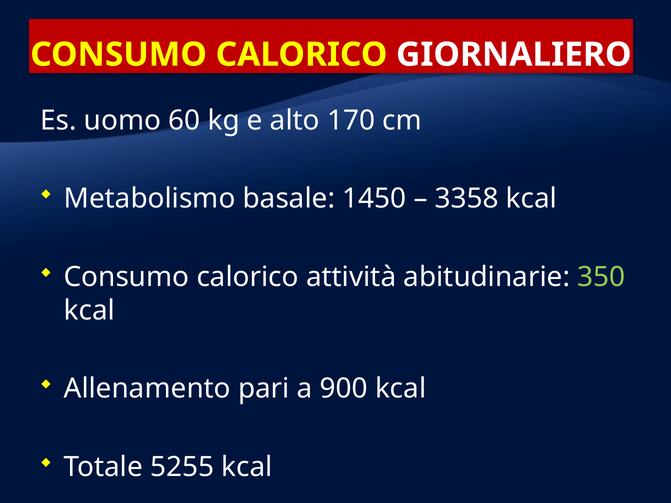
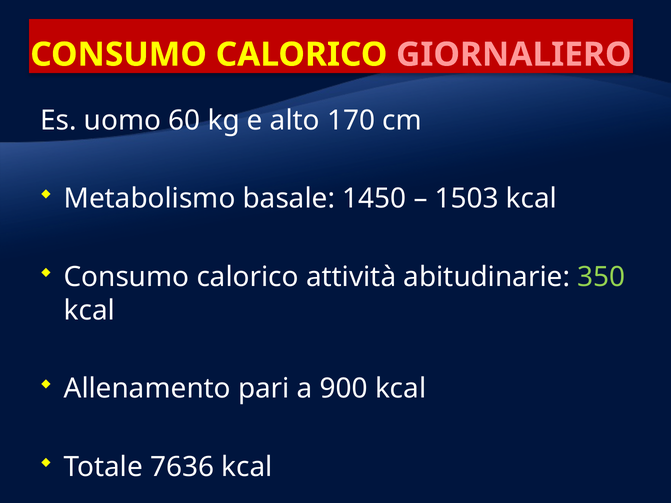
GIORNALIERO colour: white -> pink
3358: 3358 -> 1503
5255: 5255 -> 7636
